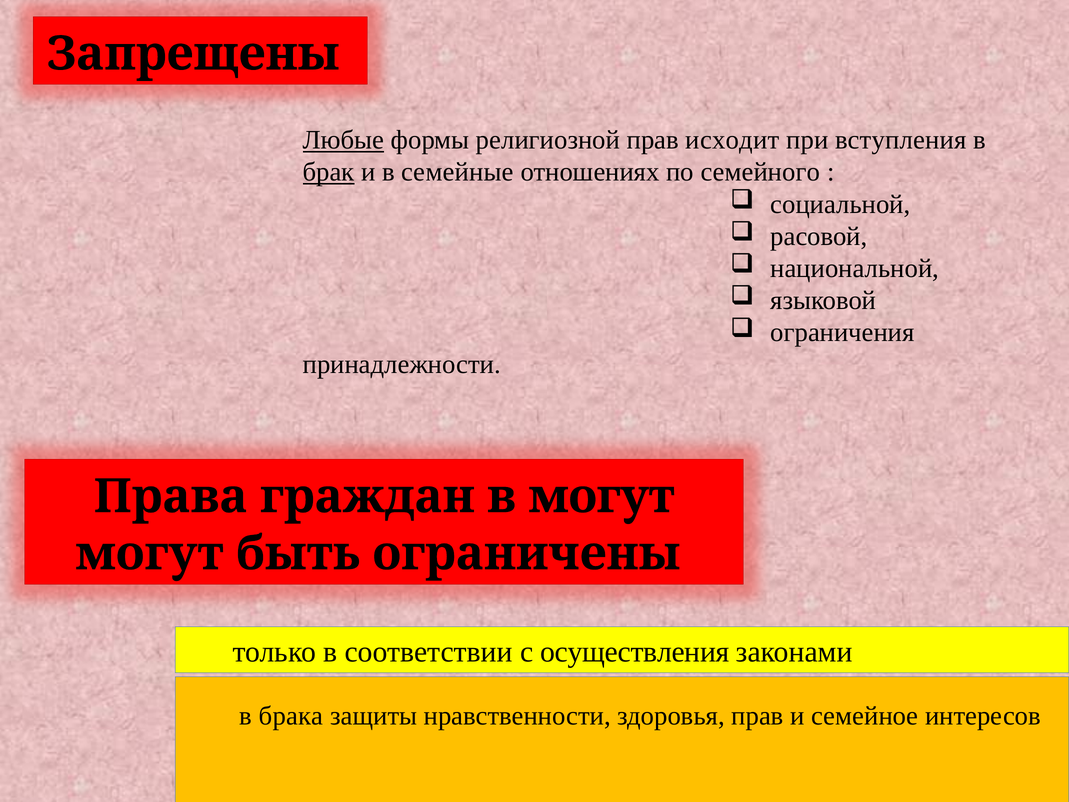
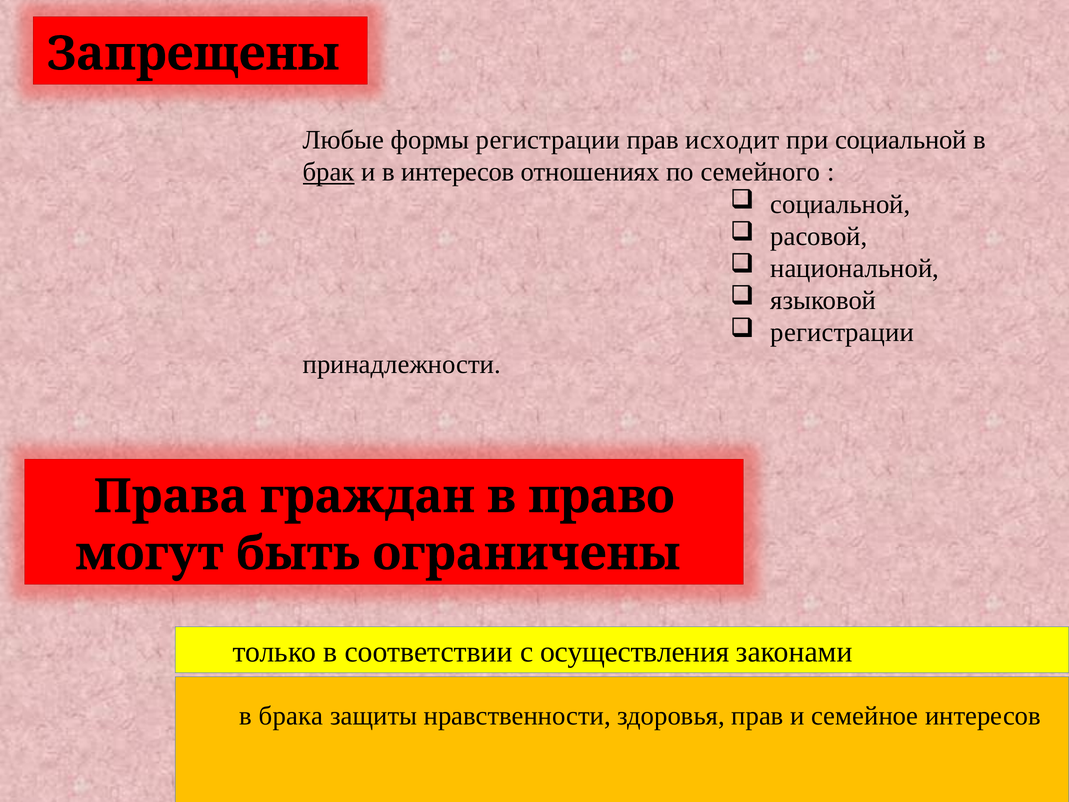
Любые underline: present -> none
формы религиозной: религиозной -> регистрации
при вступления: вступления -> социальной
в семейные: семейные -> интересов
ограничения at (842, 332): ограничения -> регистрации
в могут: могут -> право
